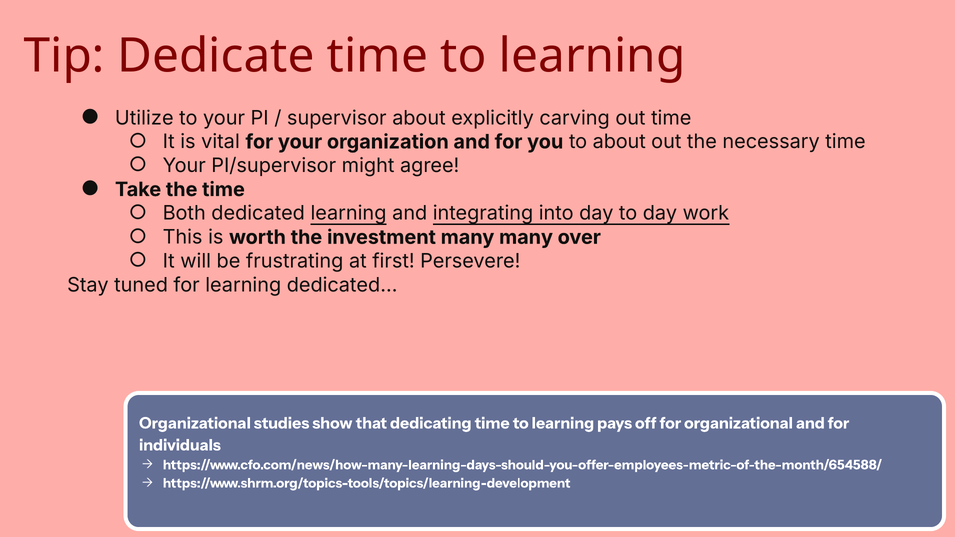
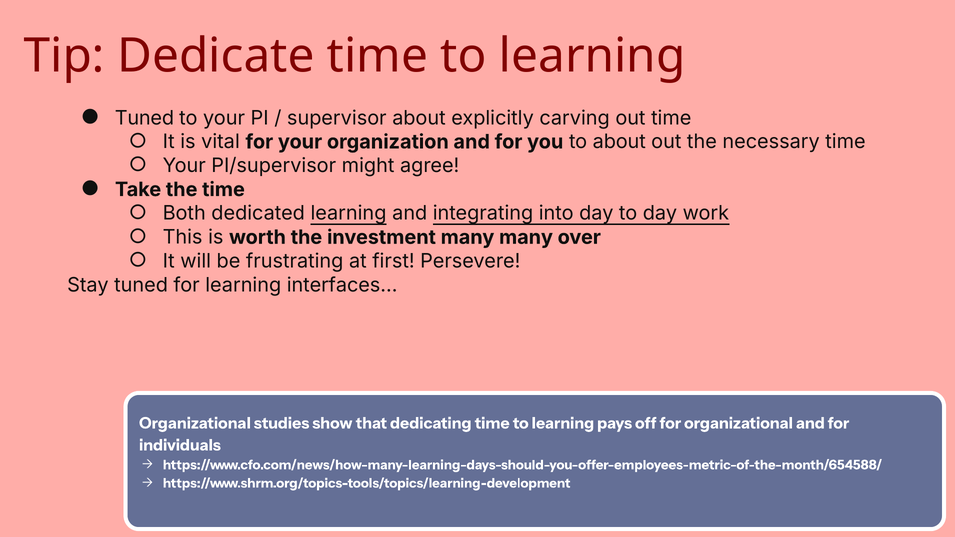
Utilize at (144, 118): Utilize -> Tuned
dedicated…: dedicated… -> interfaces…
